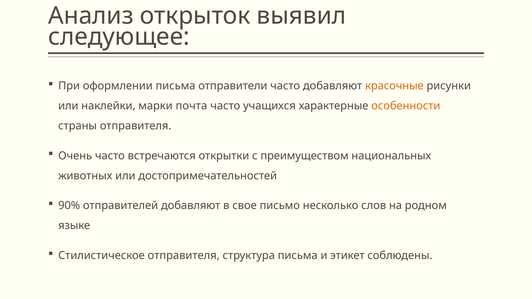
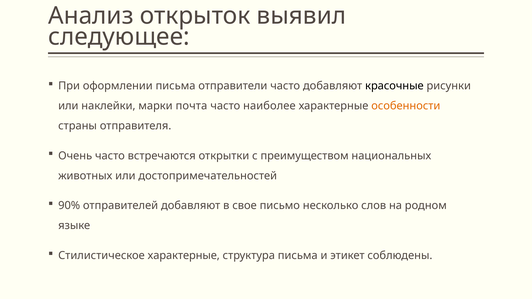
красочные colour: orange -> black
учащихся: учащихся -> наиболее
Стилистическое отправителя: отправителя -> характерные
